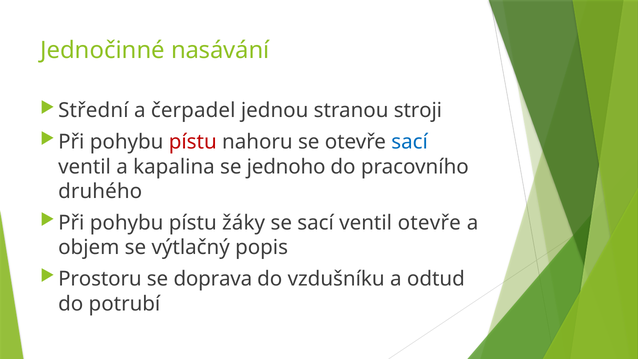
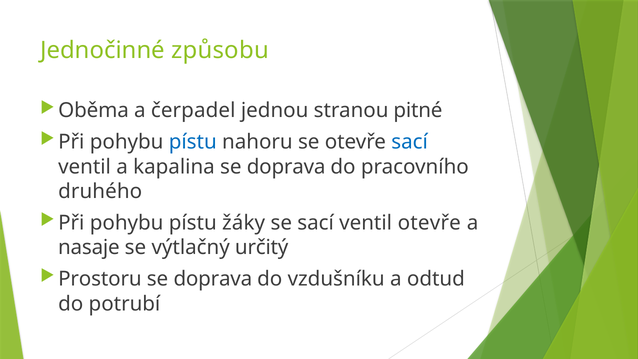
nasávání: nasávání -> způsobu
Střední: Střední -> Oběma
stroji: stroji -> pitné
pístu at (193, 142) colour: red -> blue
kapalina se jednoho: jednoho -> doprava
objem: objem -> nasaje
popis: popis -> určitý
